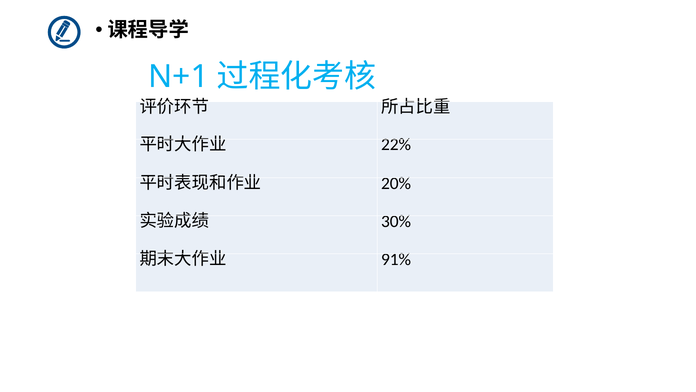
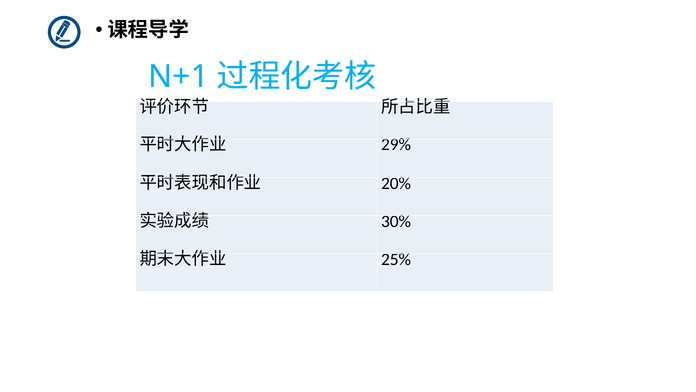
22%: 22% -> 29%
91%: 91% -> 25%
